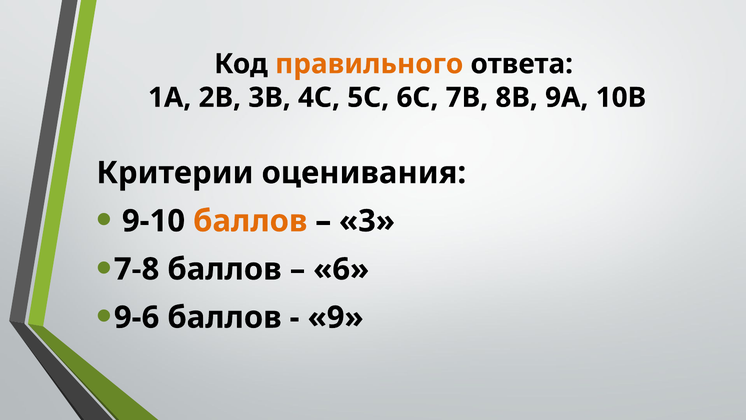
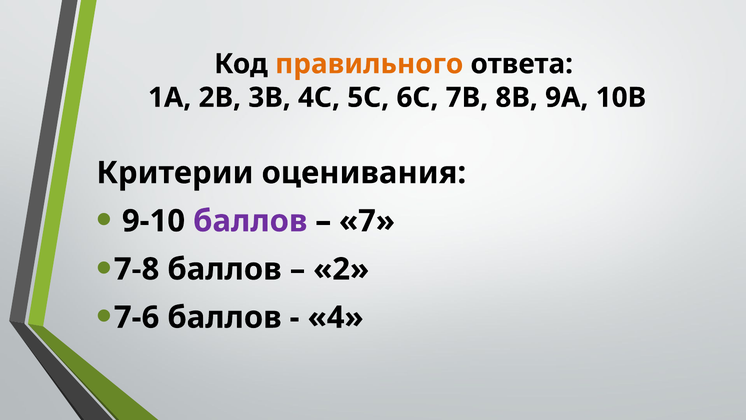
баллов at (250, 221) colour: orange -> purple
3: 3 -> 7
6: 6 -> 2
9-6: 9-6 -> 7-6
9: 9 -> 4
